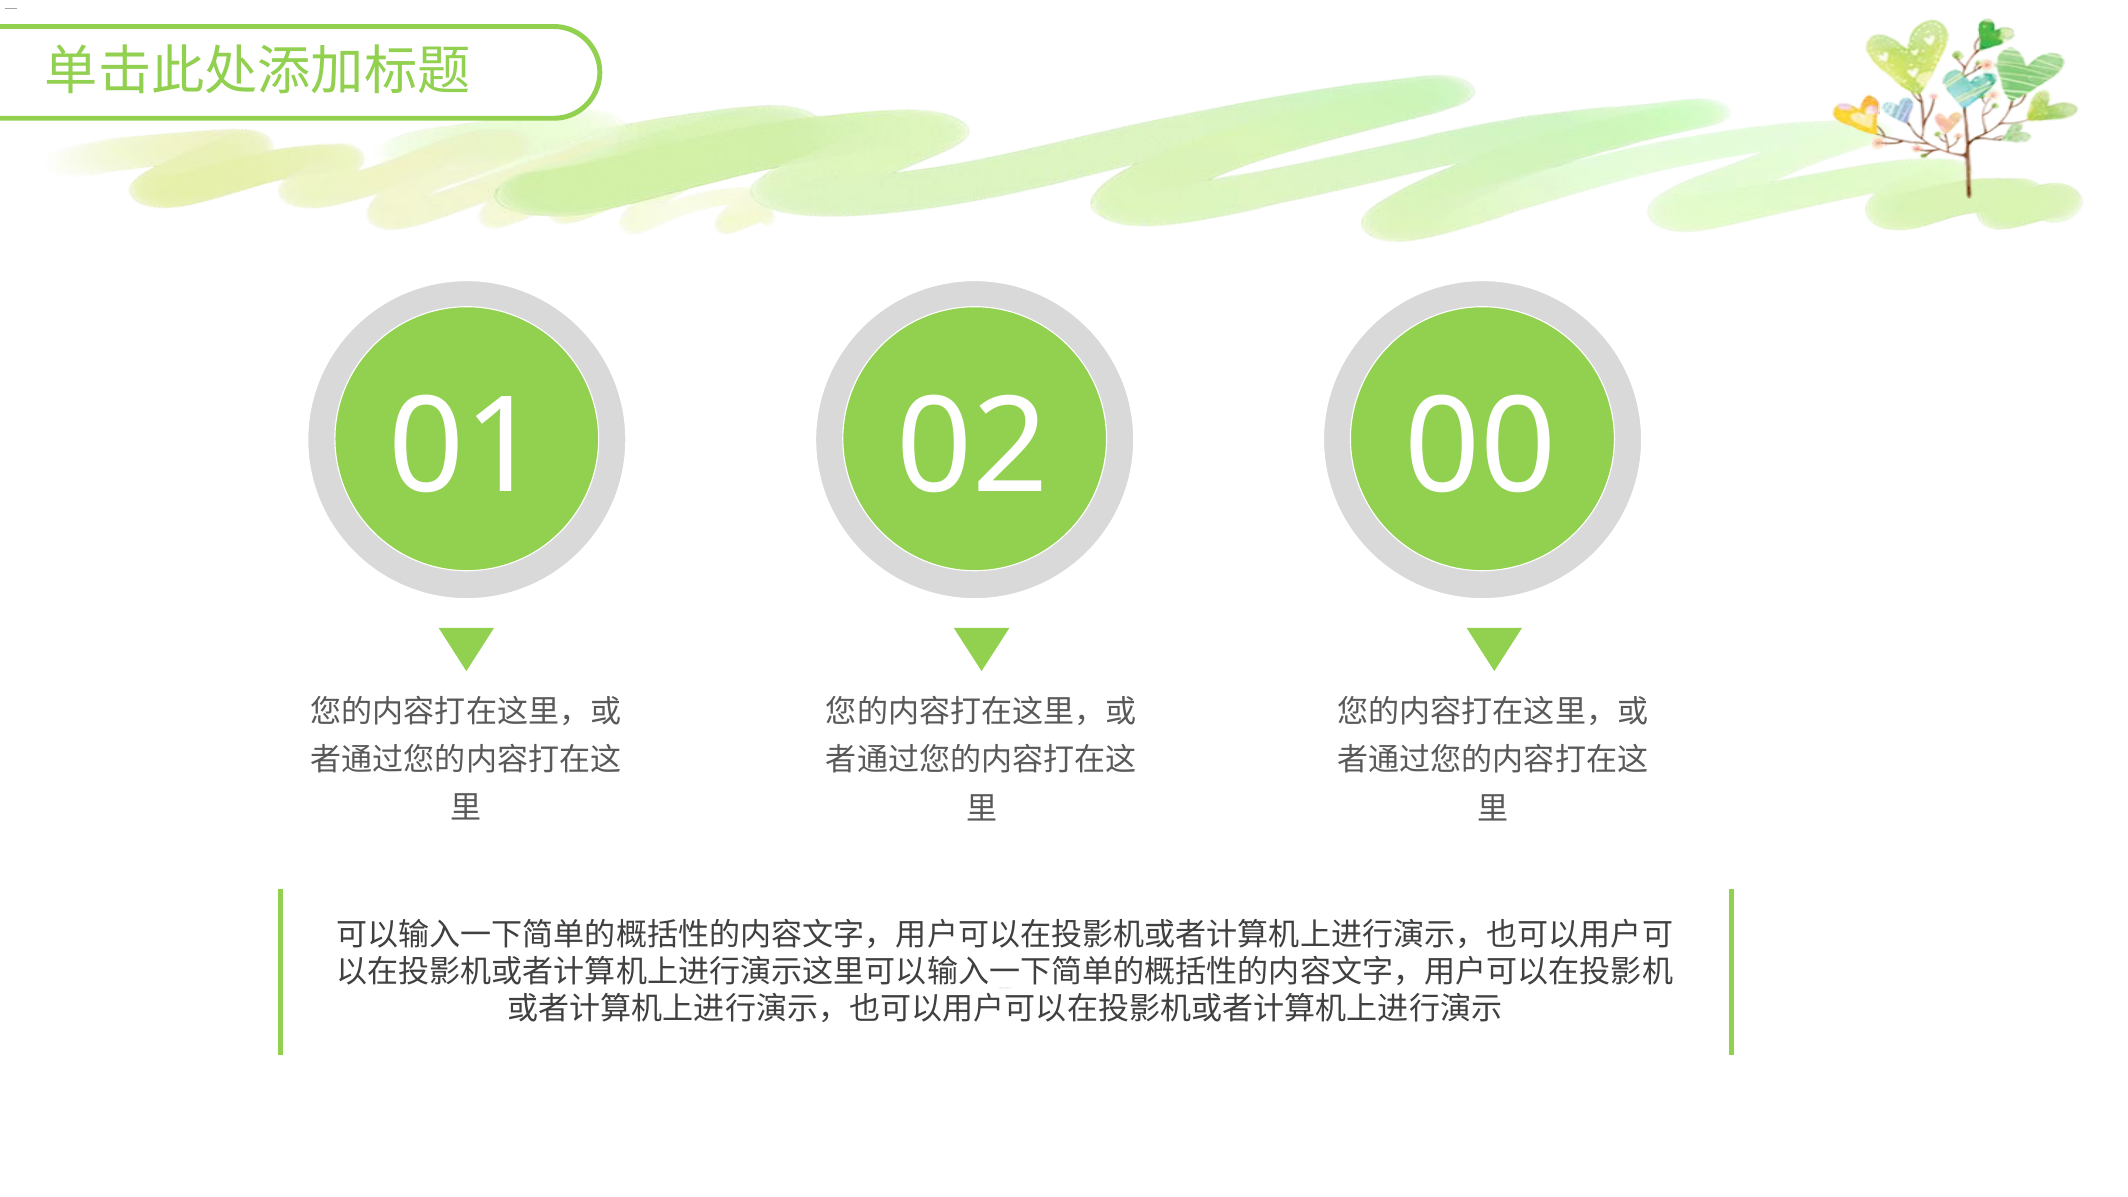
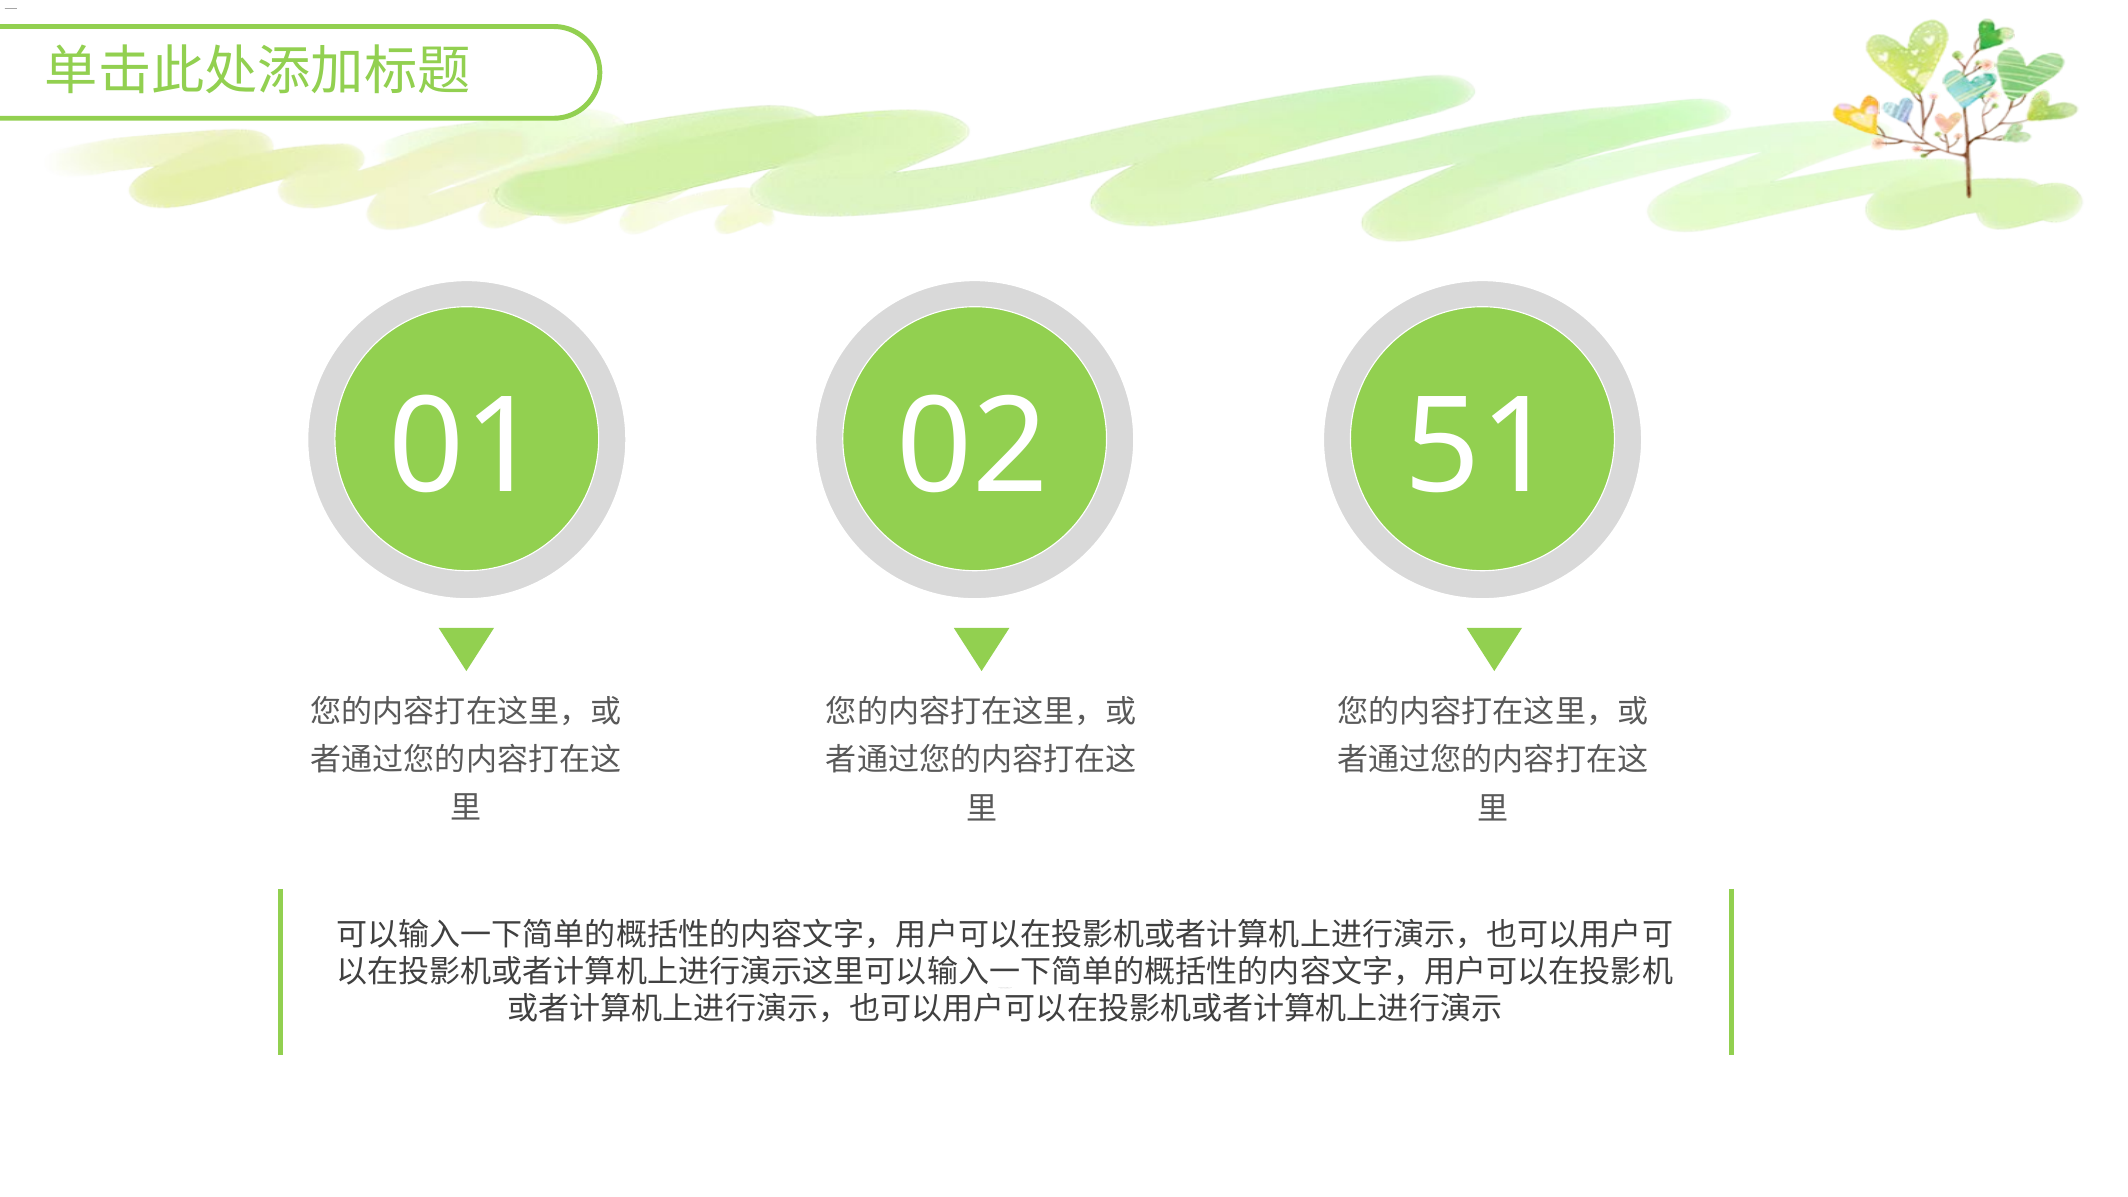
00: 00 -> 51
